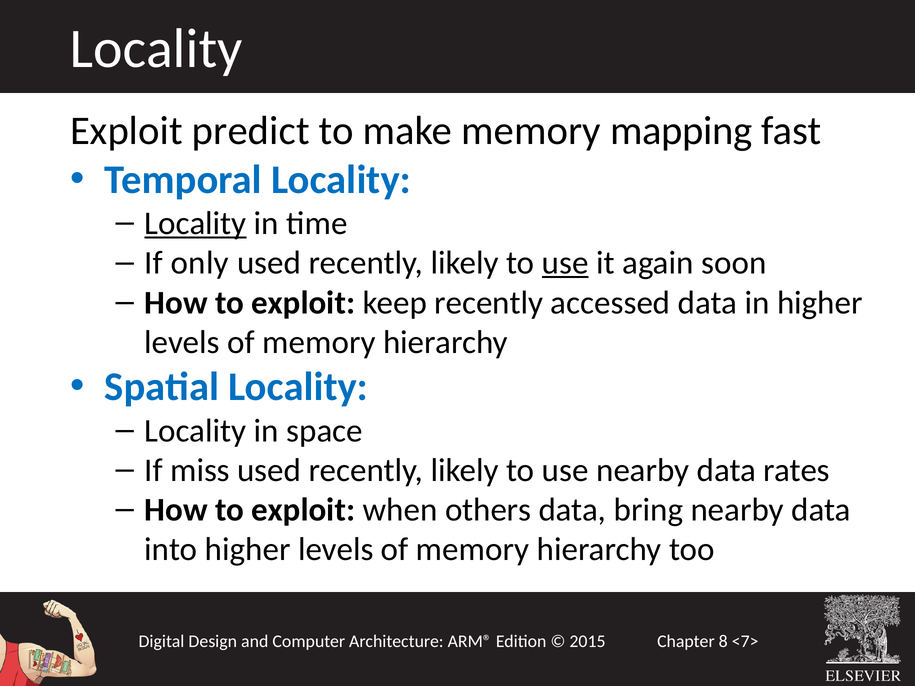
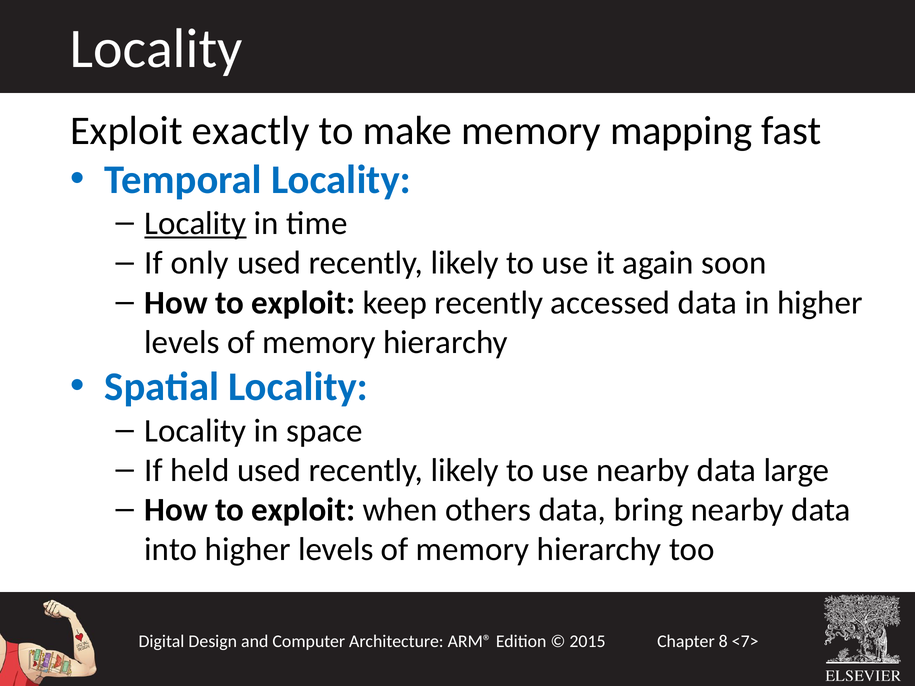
predict: predict -> exactly
use at (565, 263) underline: present -> none
miss: miss -> held
rates: rates -> large
